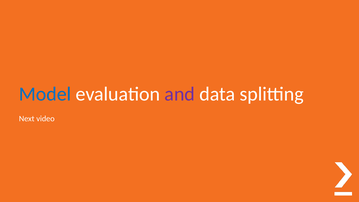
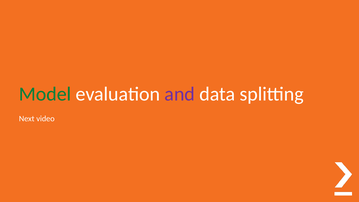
Model colour: blue -> green
